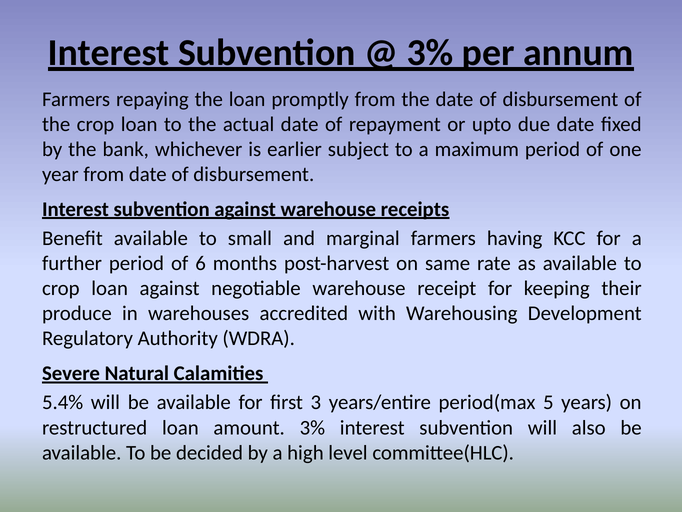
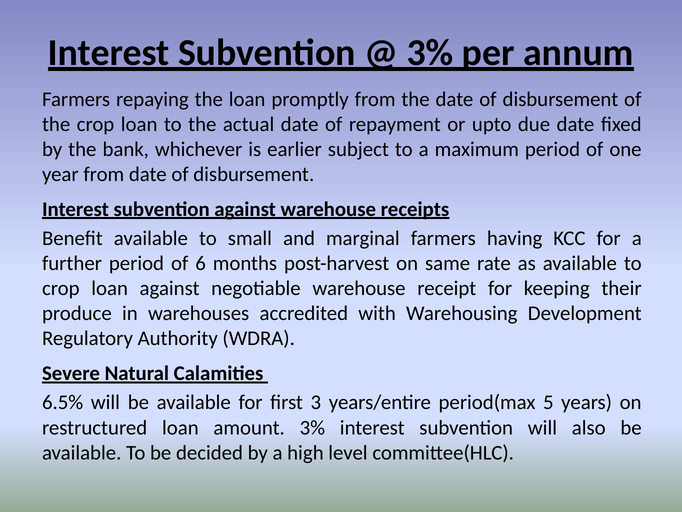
5.4%: 5.4% -> 6.5%
